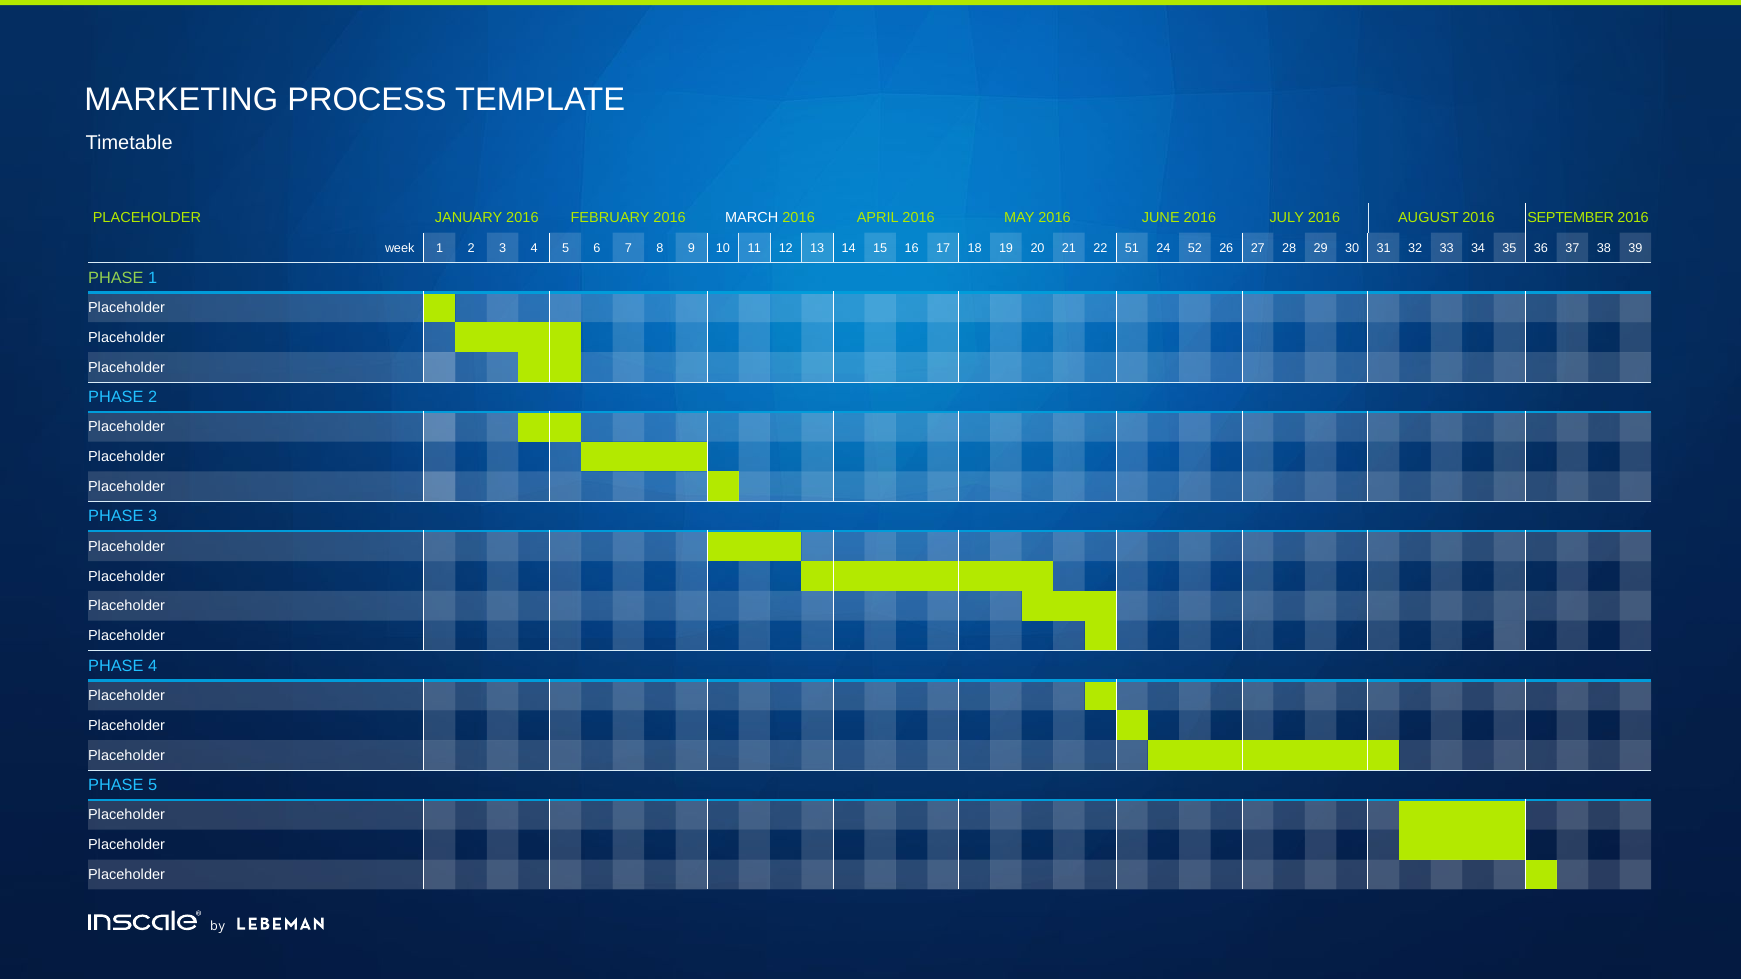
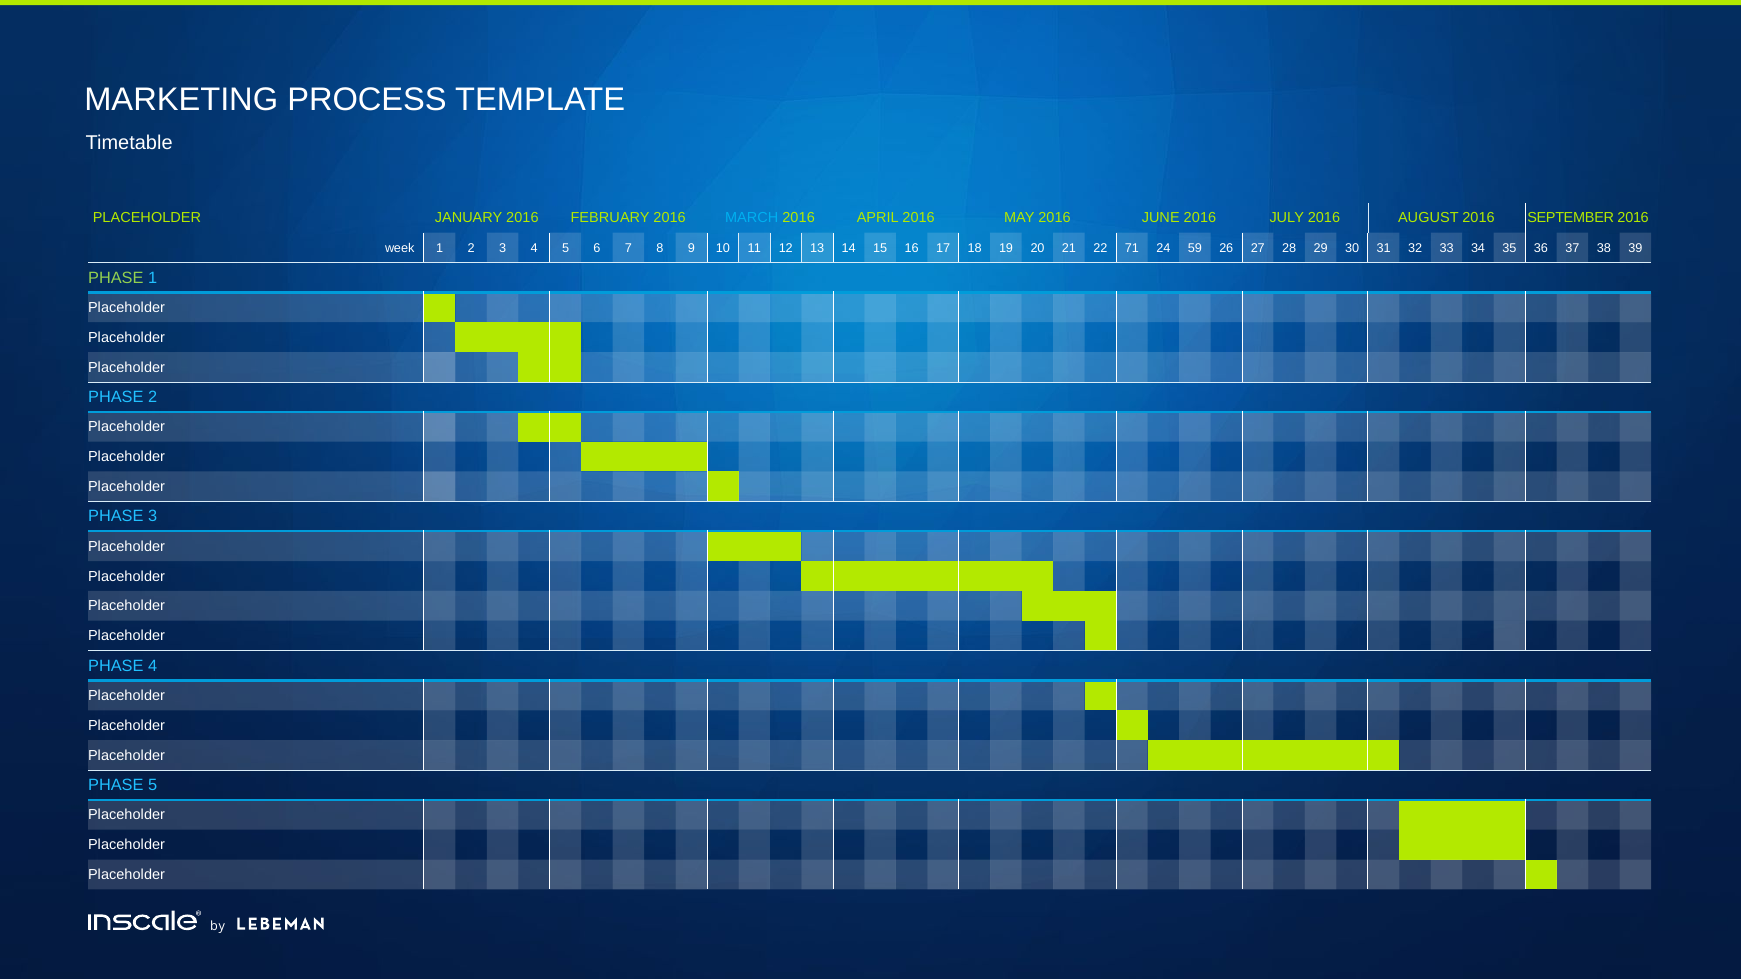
MARCH colour: white -> light blue
51: 51 -> 71
52: 52 -> 59
